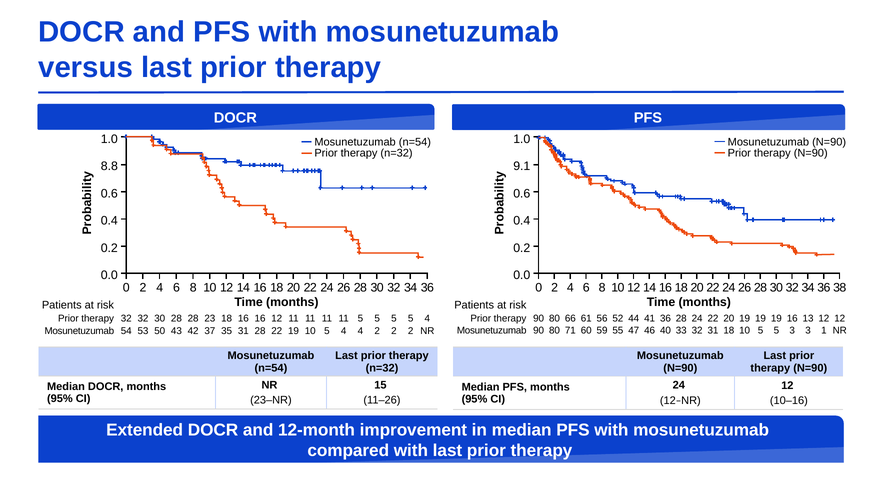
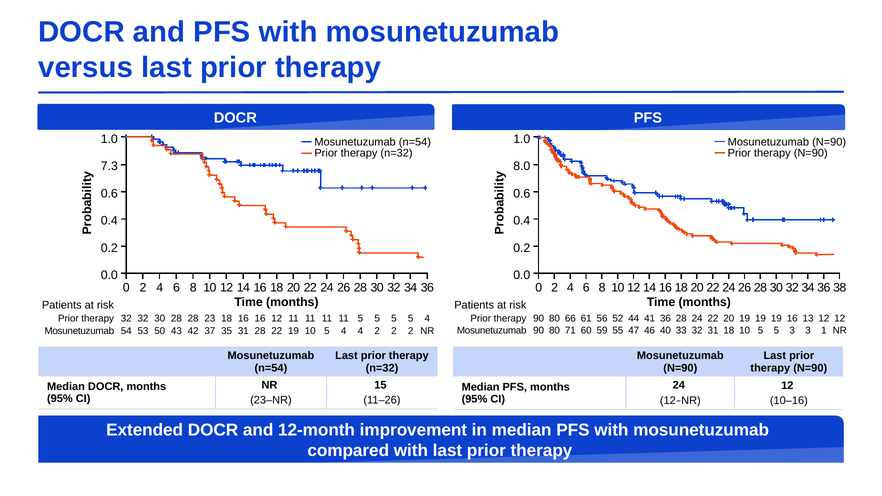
8.8: 8.8 -> 7.3
9.1: 9.1 -> 8.0
